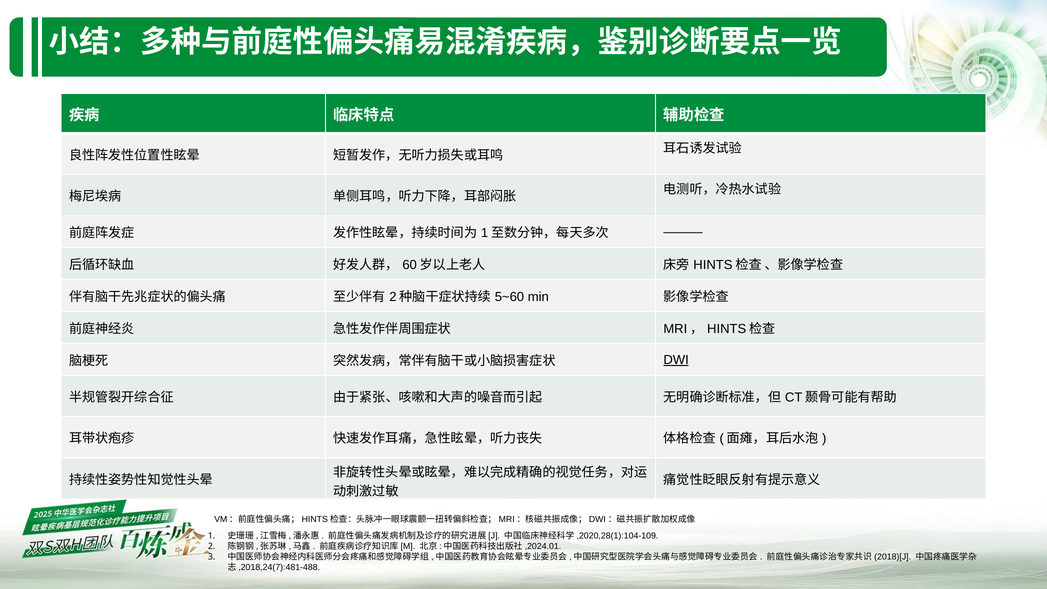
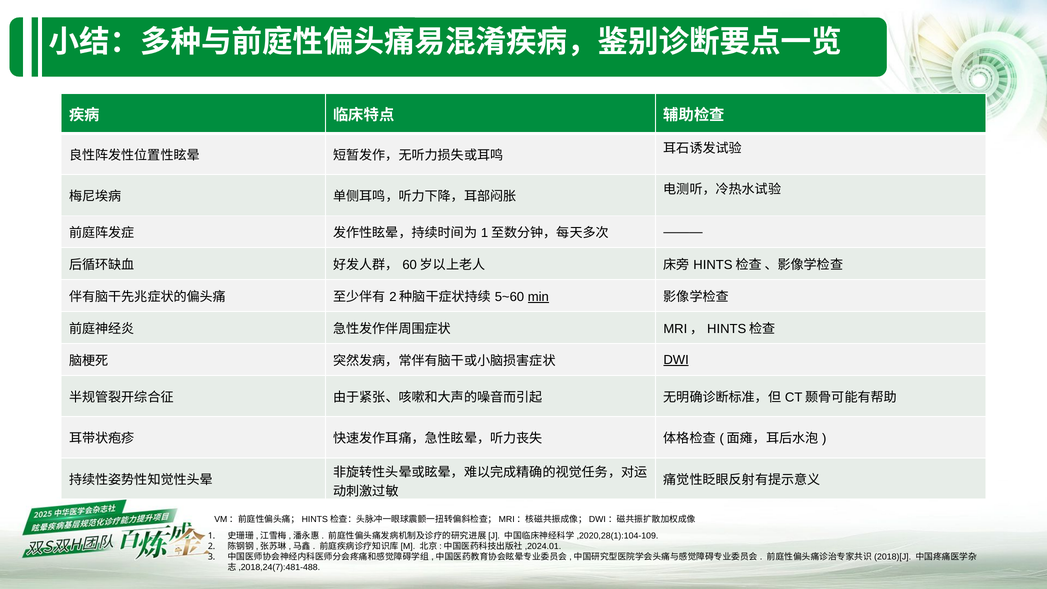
min underline: none -> present
